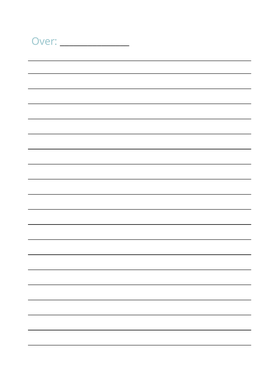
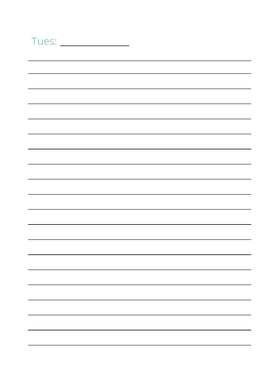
Over: Over -> Tues
